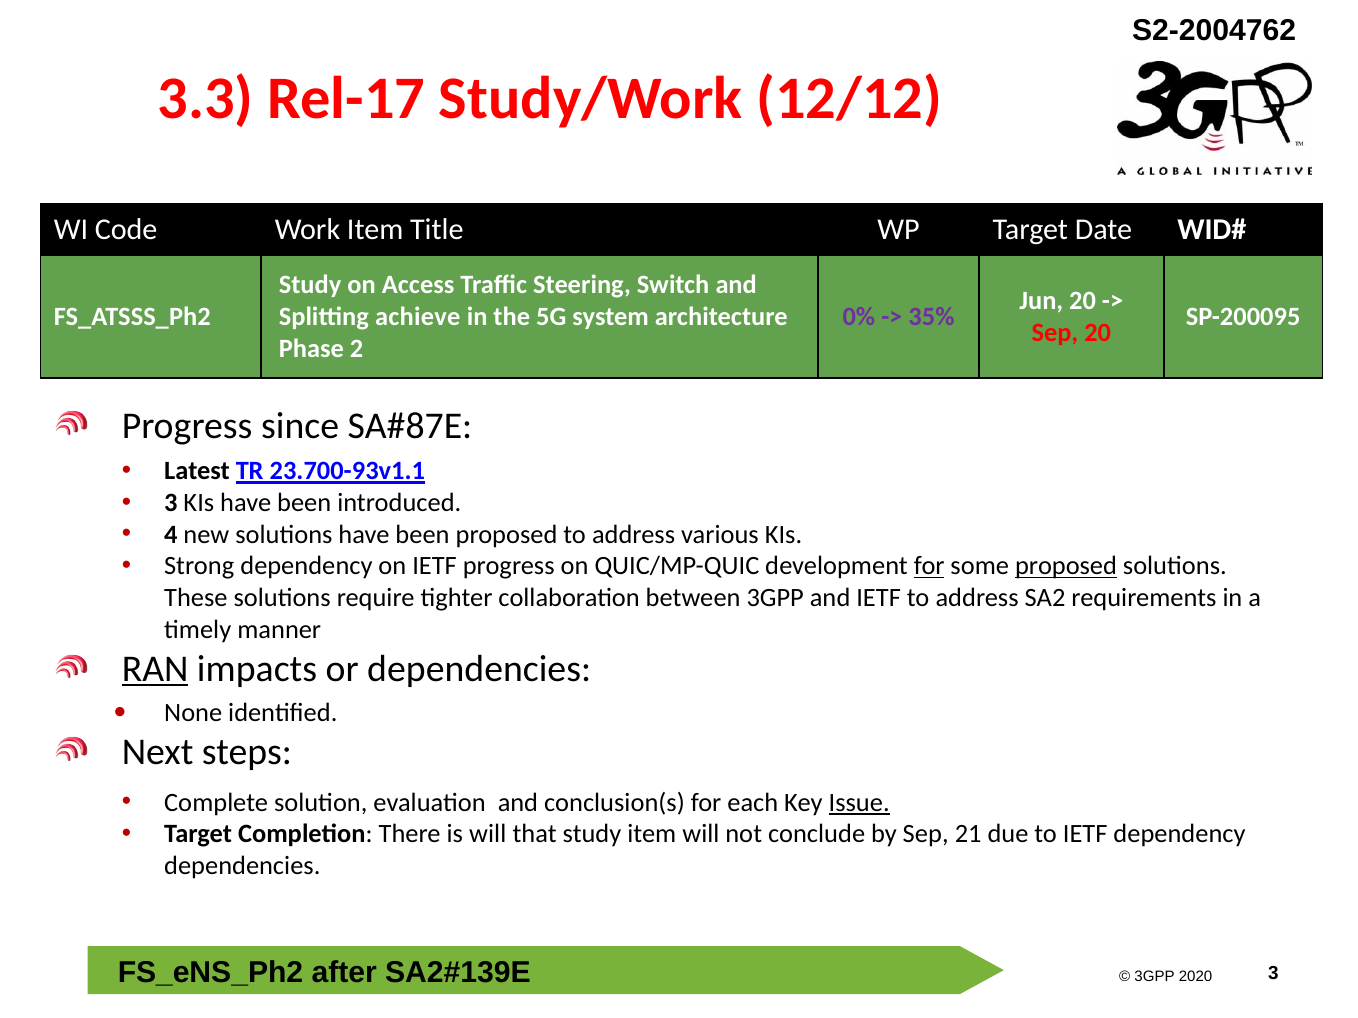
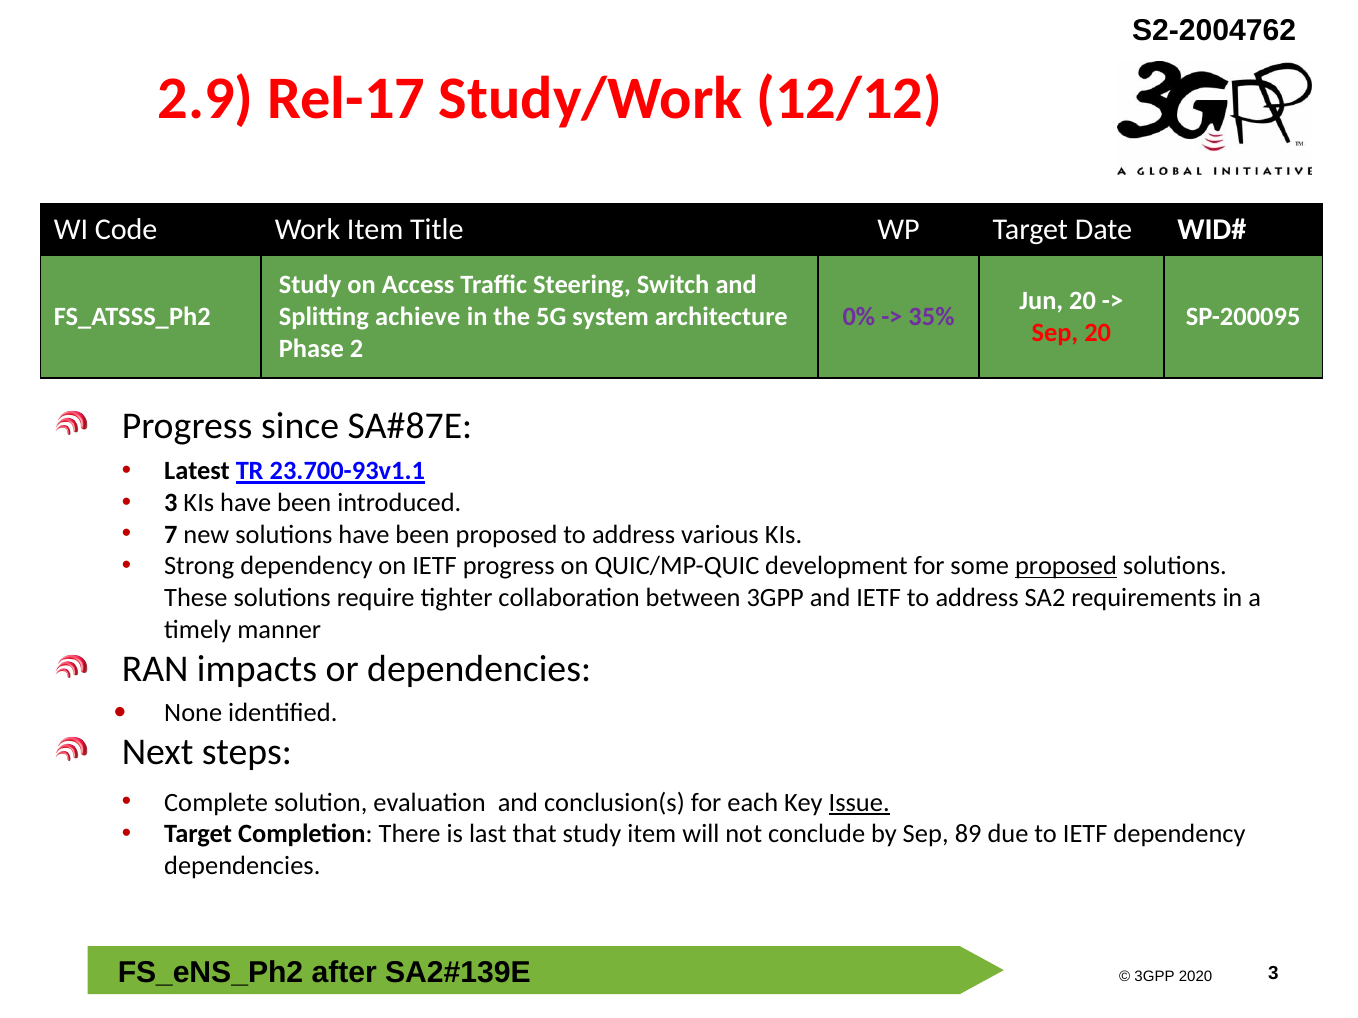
3.3: 3.3 -> 2.9
4: 4 -> 7
for at (929, 567) underline: present -> none
RAN underline: present -> none
is will: will -> last
21: 21 -> 89
